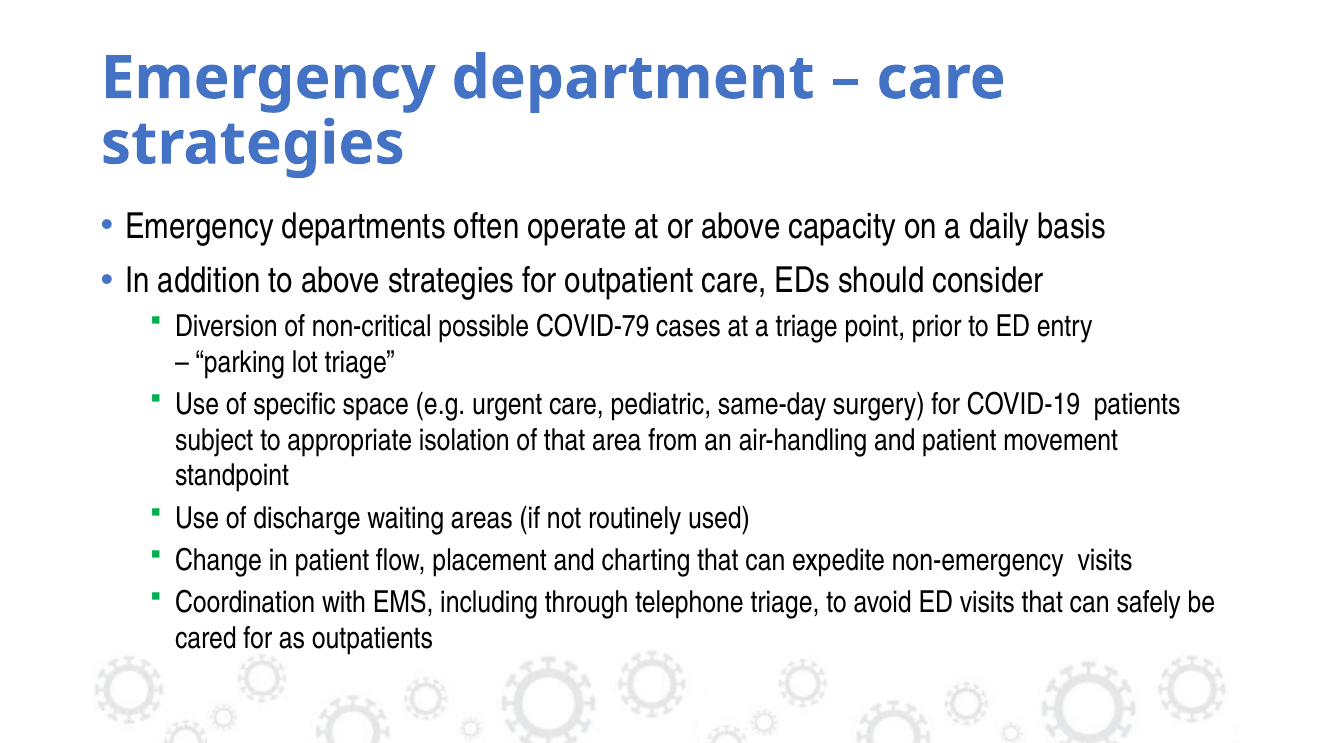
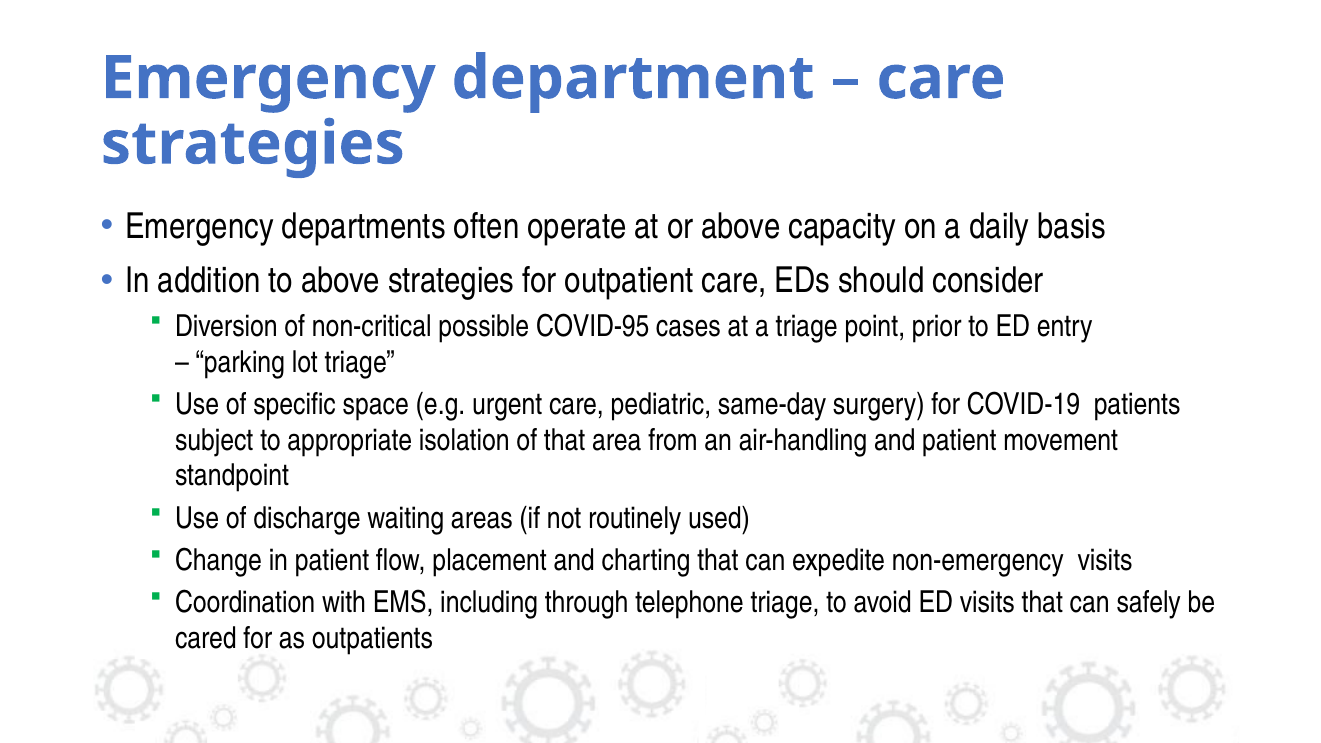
COVID-79: COVID-79 -> COVID-95
